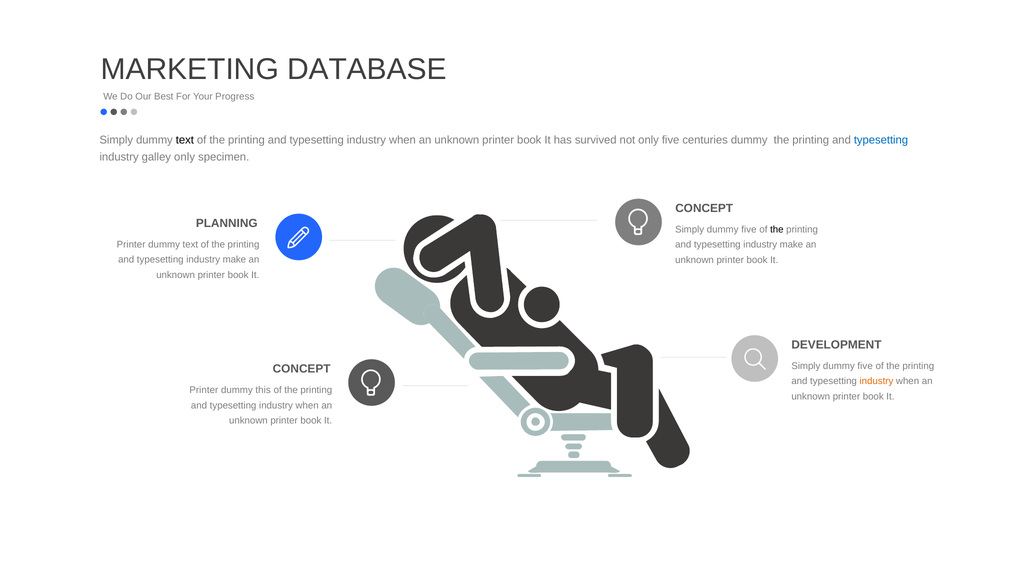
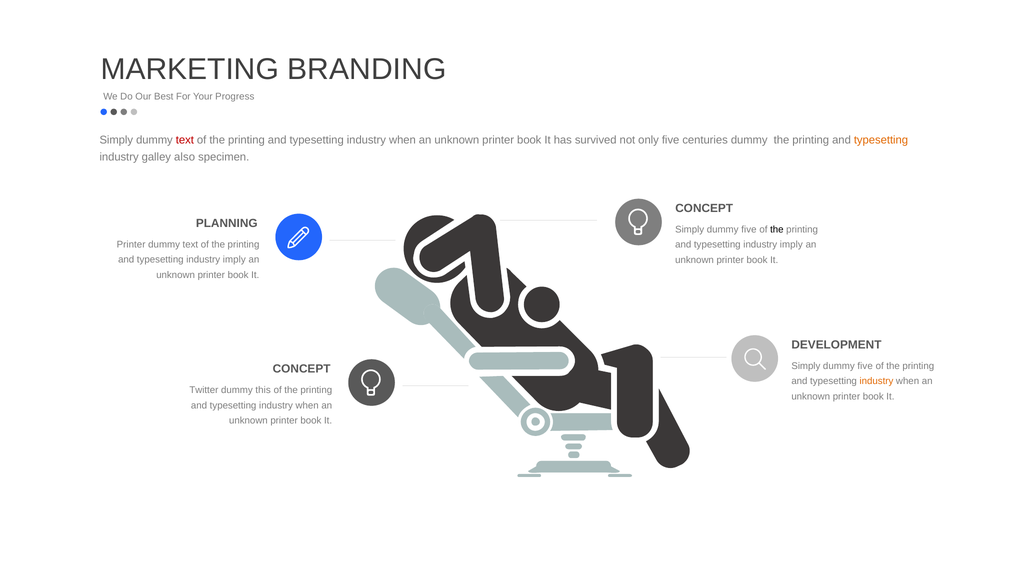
DATABASE: DATABASE -> BRANDING
text at (185, 140) colour: black -> red
typesetting at (881, 140) colour: blue -> orange
galley only: only -> also
make at (791, 245): make -> imply
make at (234, 260): make -> imply
Printer at (204, 391): Printer -> Twitter
